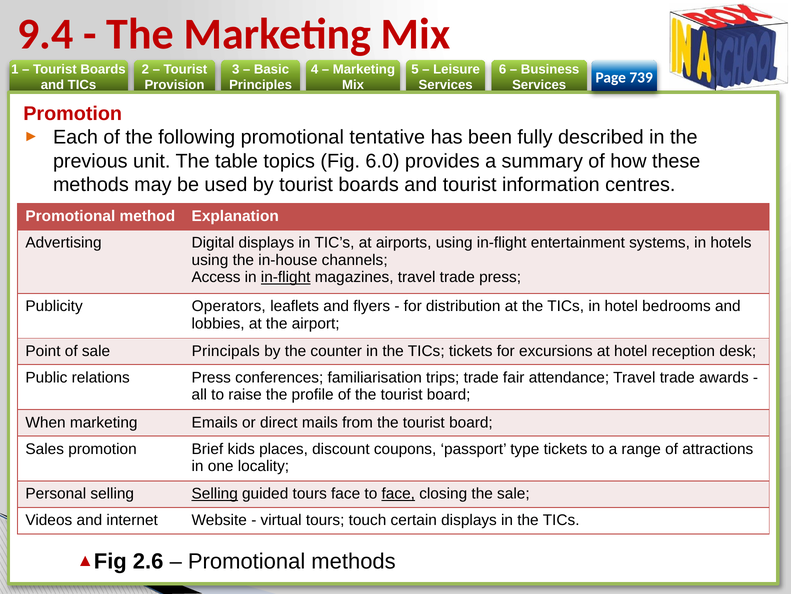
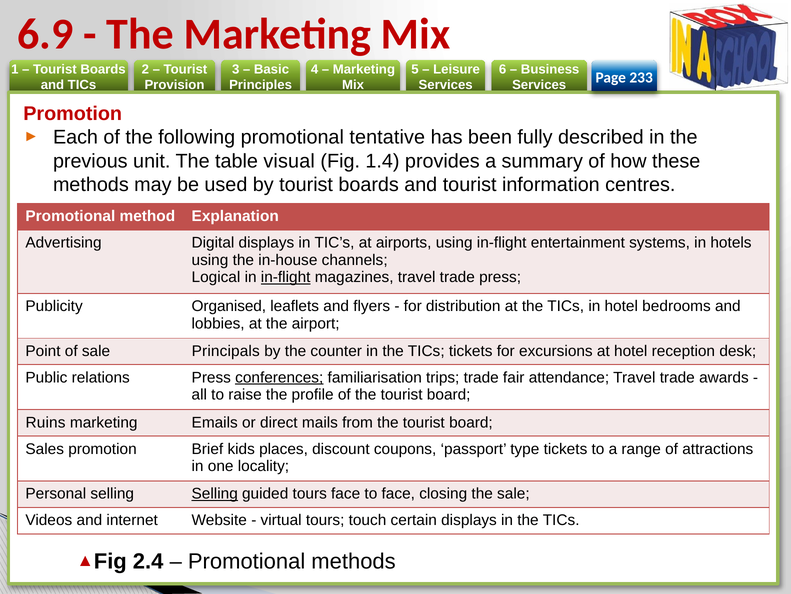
9.4: 9.4 -> 6.9
739: 739 -> 233
topics: topics -> visual
6.0: 6.0 -> 1.4
Access: Access -> Logical
Operators: Operators -> Organised
conferences underline: none -> present
When: When -> Ruins
face at (398, 493) underline: present -> none
2.6: 2.6 -> 2.4
